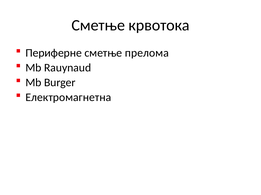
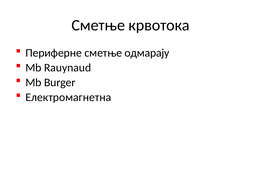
прелома: прелома -> одмарају
